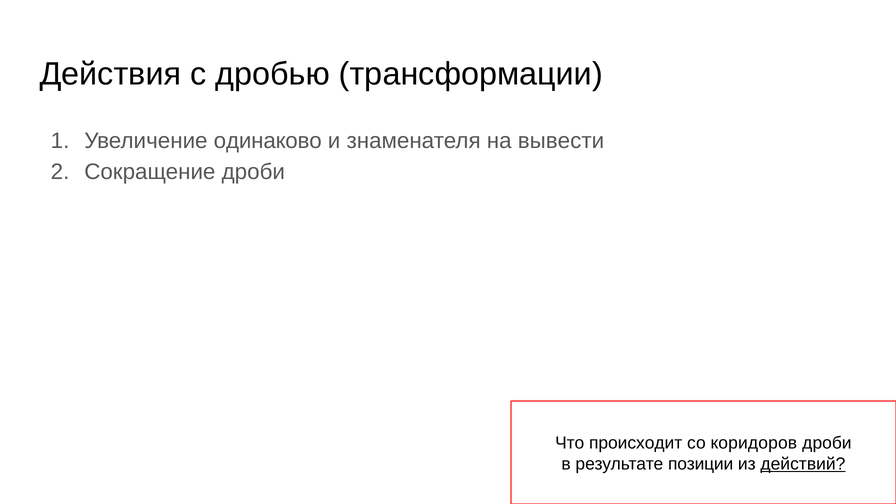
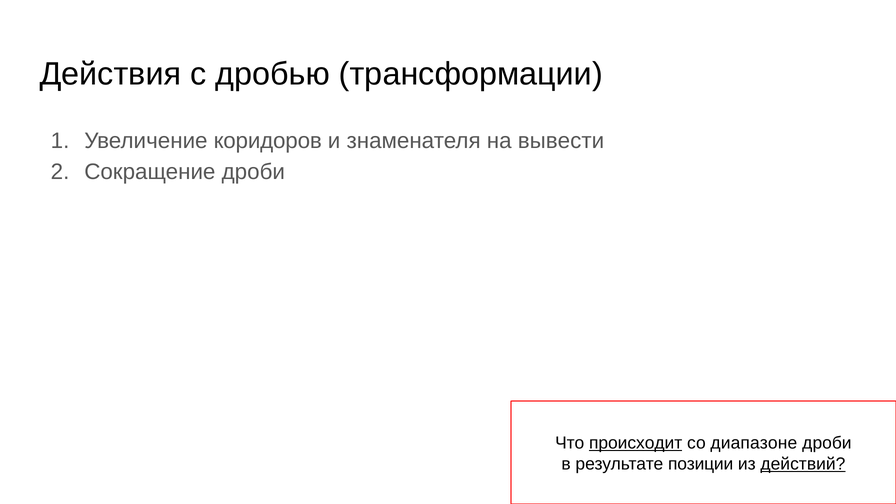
одинаково: одинаково -> коридоров
происходит underline: none -> present
коридоров: коридоров -> диапазоне
